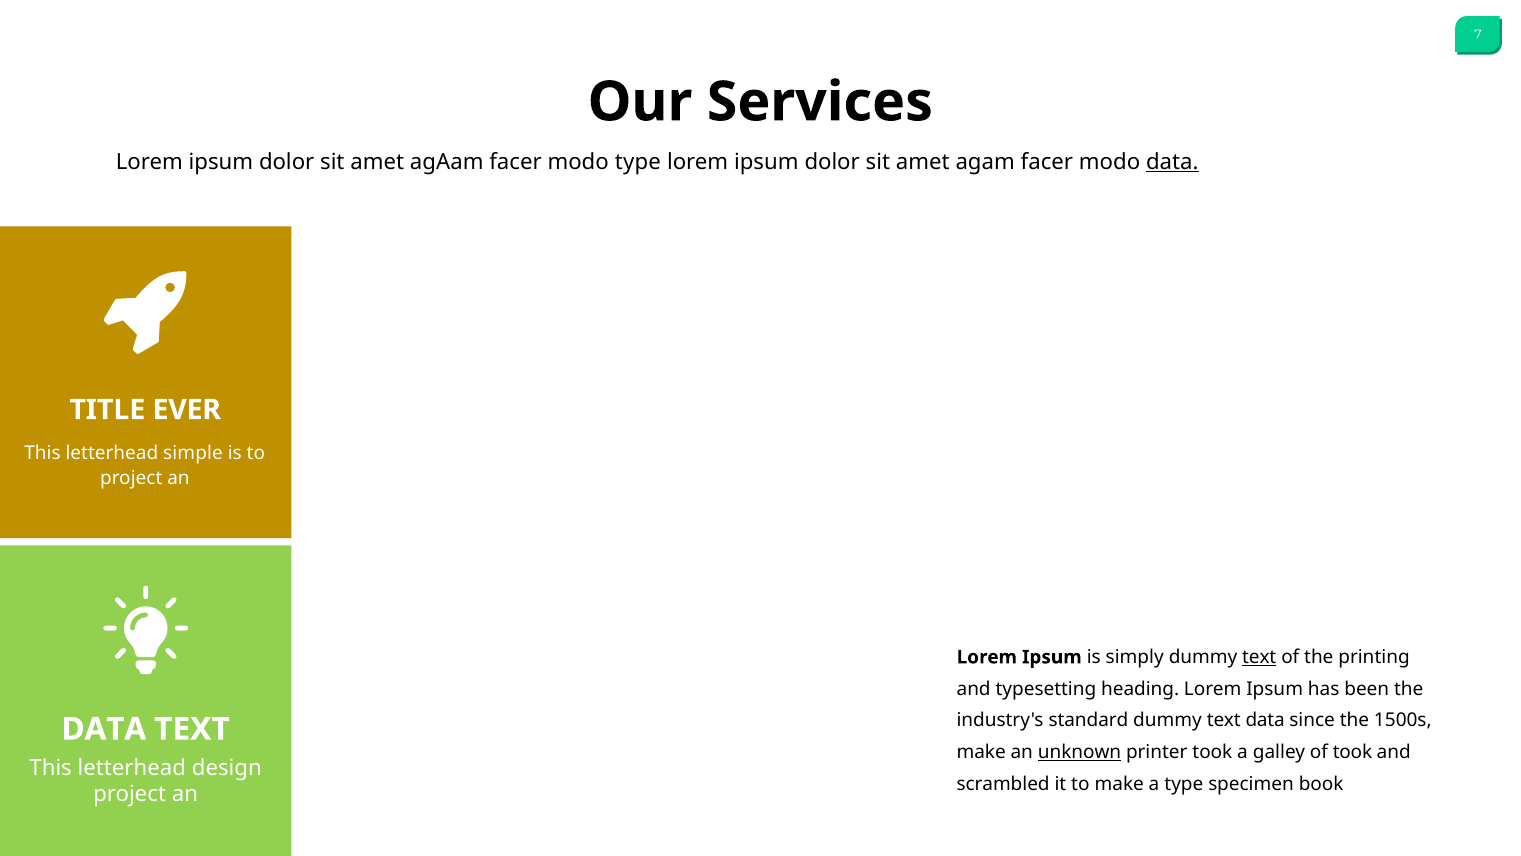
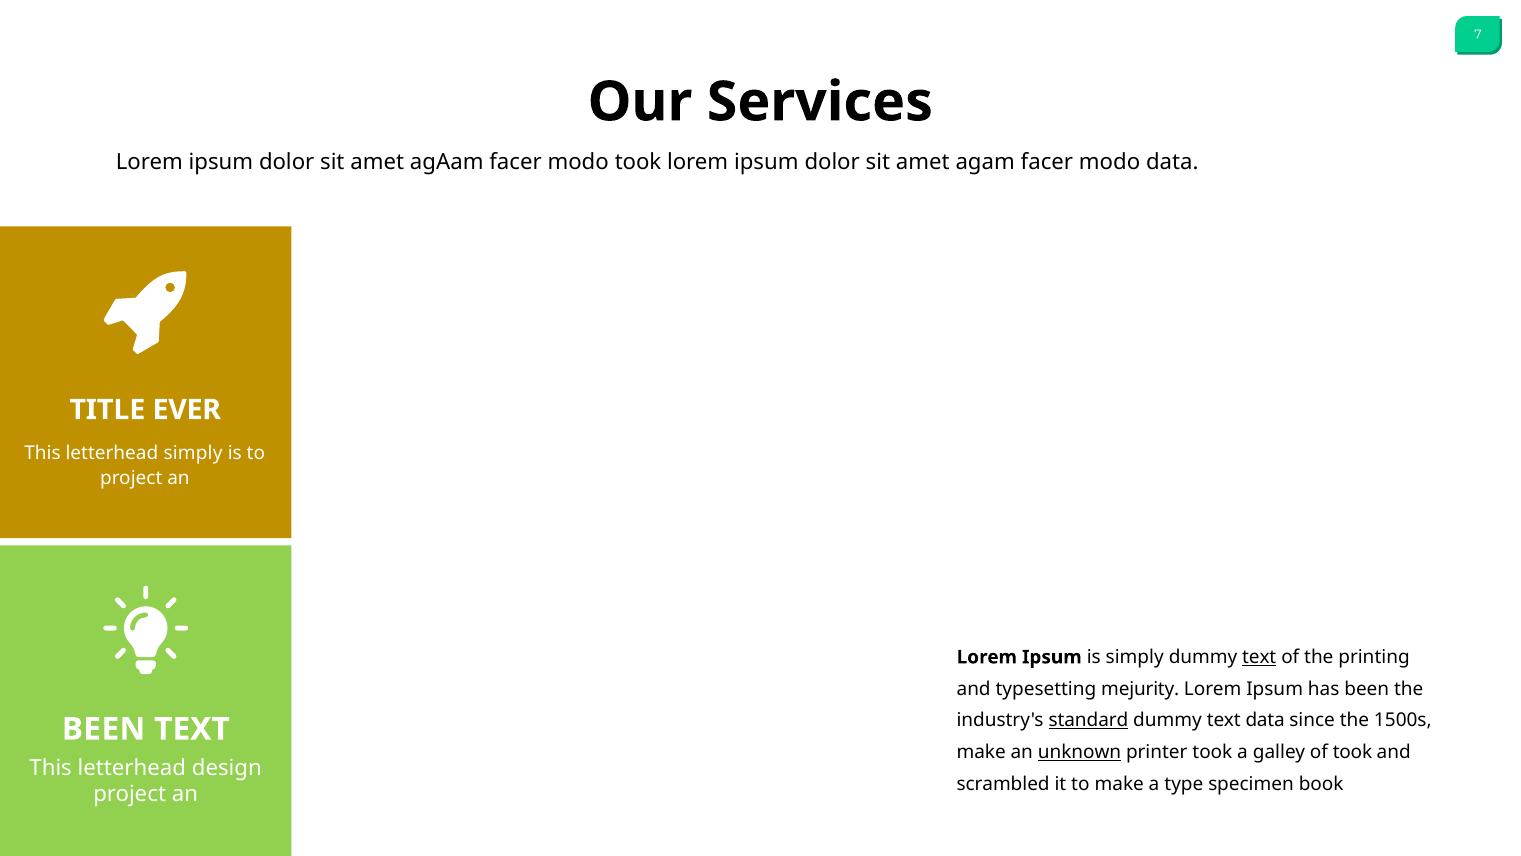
modo type: type -> took
data at (1172, 162) underline: present -> none
letterhead simple: simple -> simply
heading: heading -> mejurity
standard underline: none -> present
DATA at (104, 729): DATA -> BEEN
